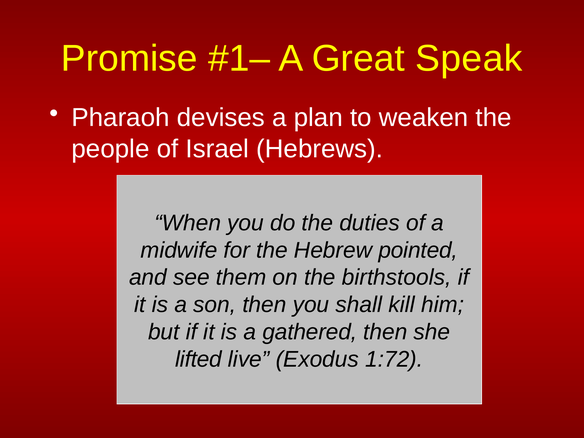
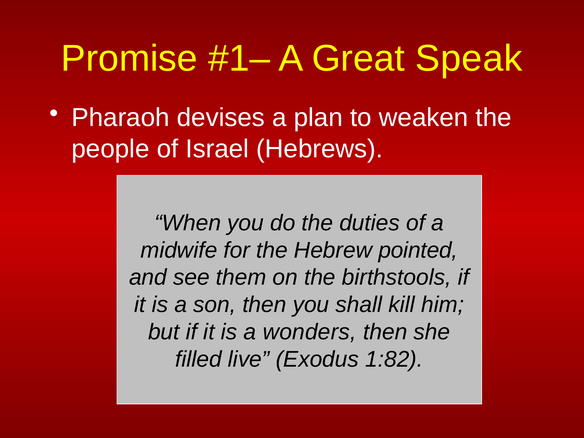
gathered: gathered -> wonders
lifted: lifted -> filled
1:72: 1:72 -> 1:82
